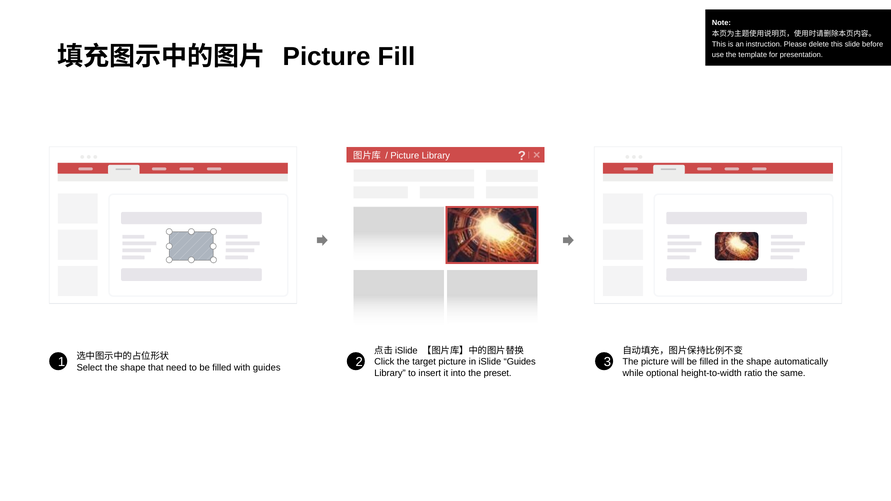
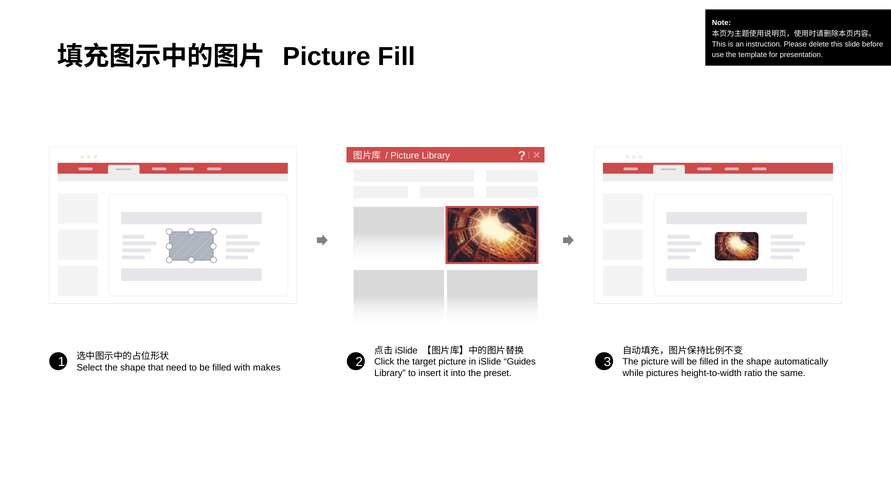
with guides: guides -> makes
optional: optional -> pictures
